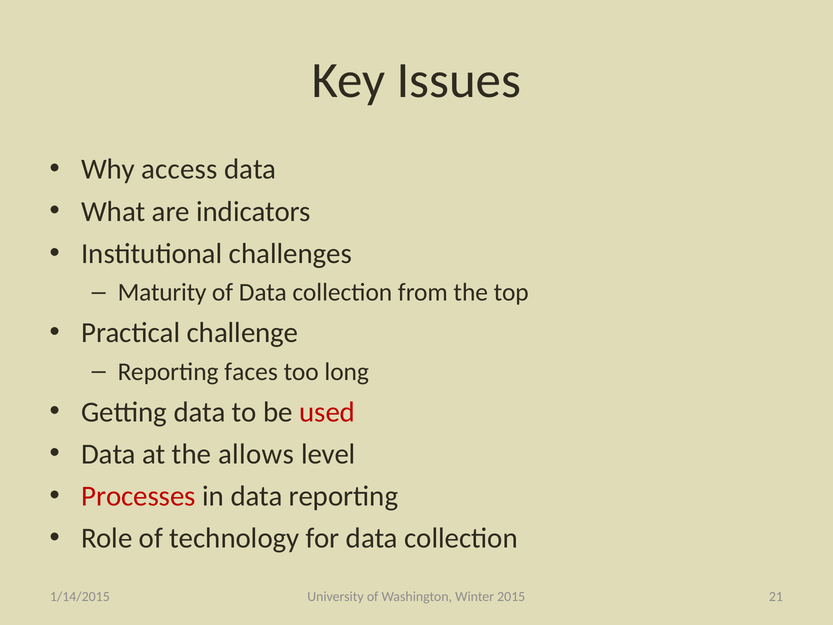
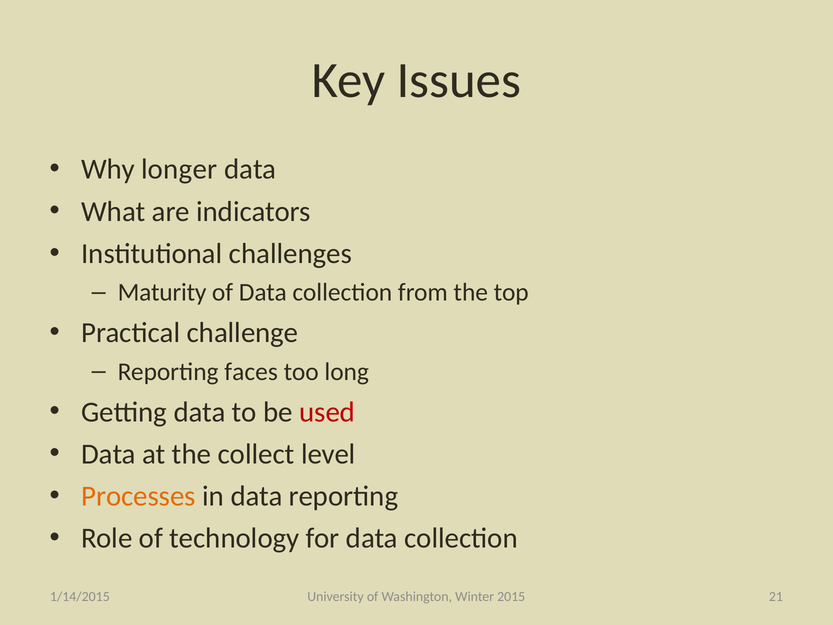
access: access -> longer
allows: allows -> collect
Processes colour: red -> orange
